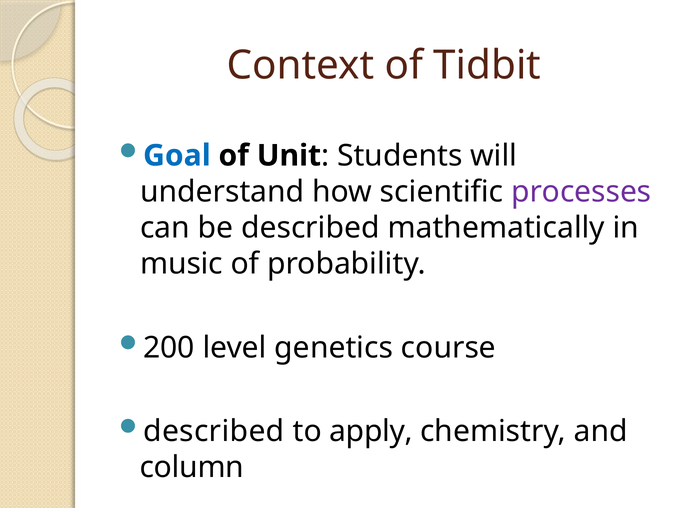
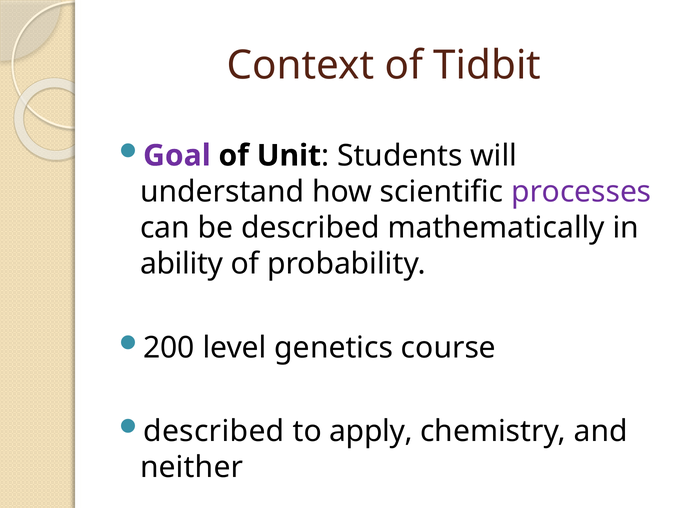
Goal colour: blue -> purple
music: music -> ability
column: column -> neither
